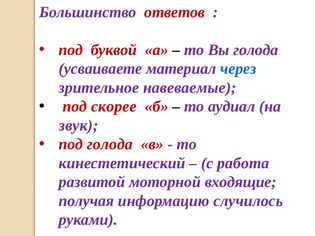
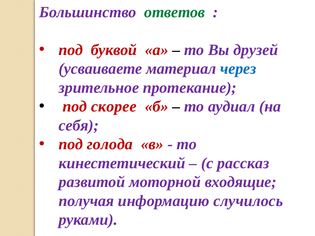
ответов colour: red -> green
Вы голода: голода -> друзей
навеваемые: навеваемые -> протекание
звук: звук -> себя
работа: работа -> рассказ
